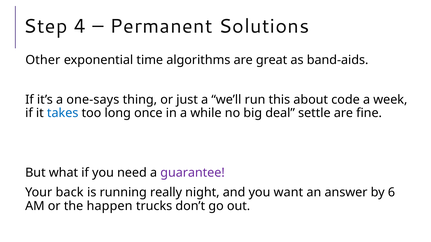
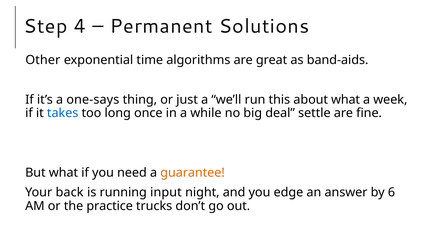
about code: code -> what
guarantee colour: purple -> orange
really: really -> input
want: want -> edge
happen: happen -> practice
